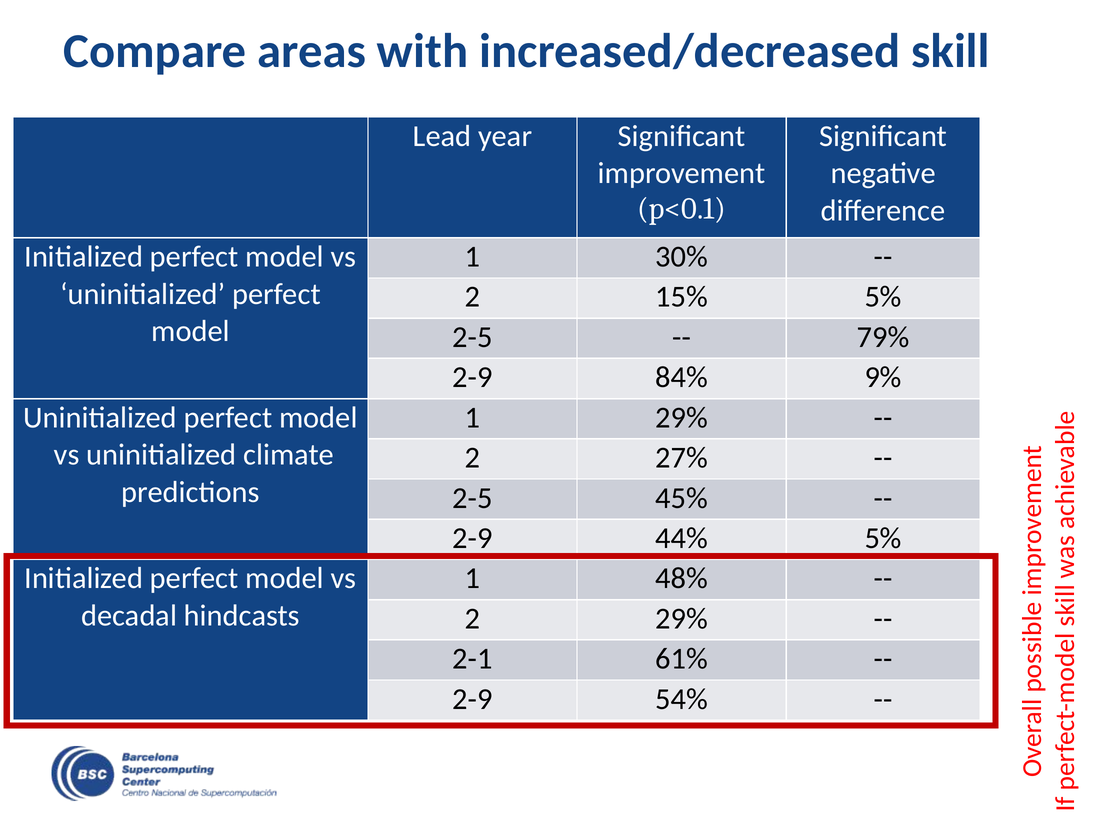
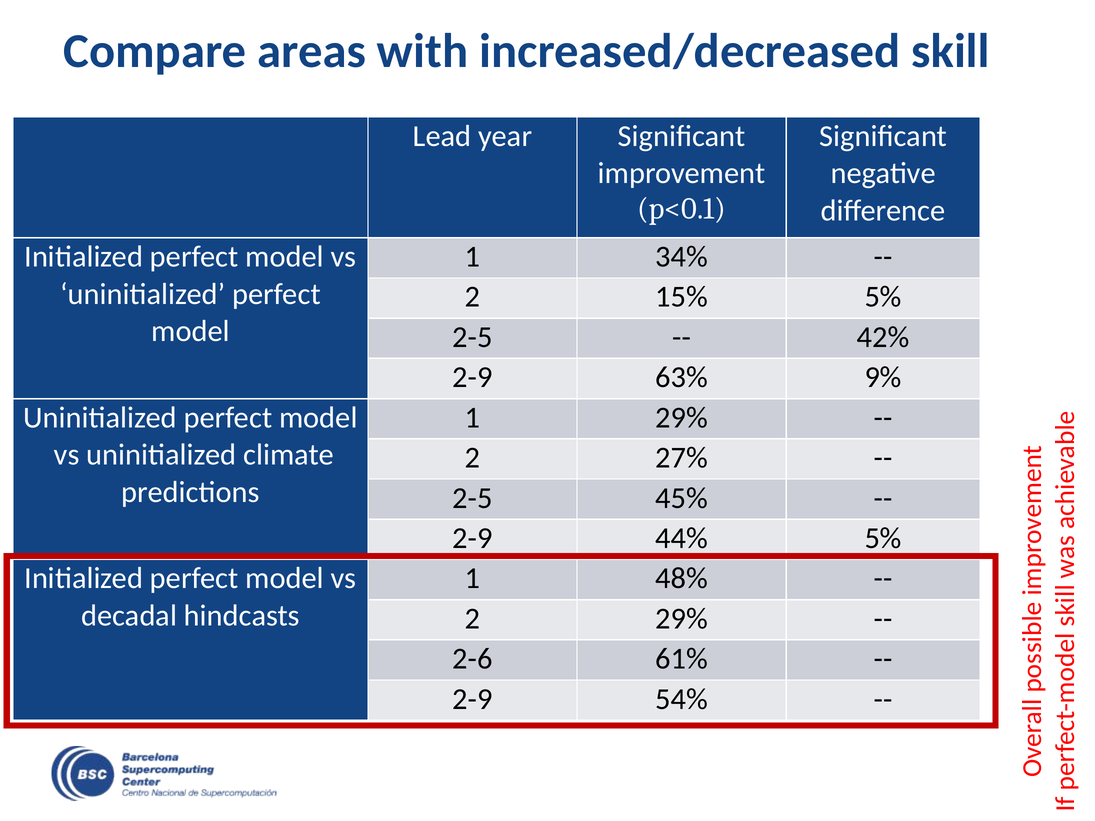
30%: 30% -> 34%
79%: 79% -> 42%
84%: 84% -> 63%
2-1: 2-1 -> 2-6
